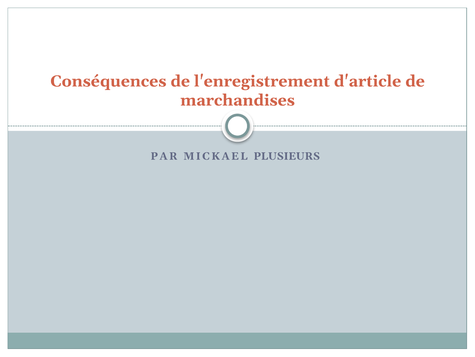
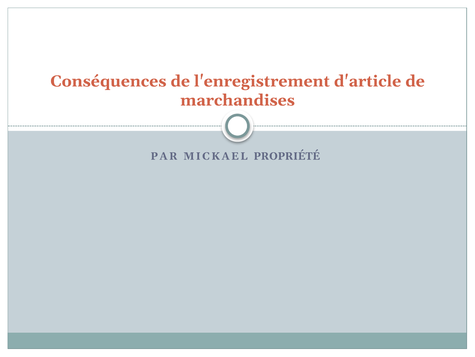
PLUSIEURS: PLUSIEURS -> PROPRIÉTÉ
